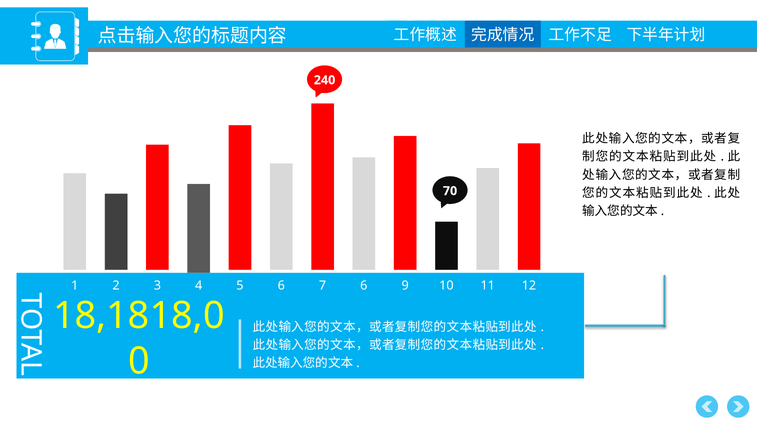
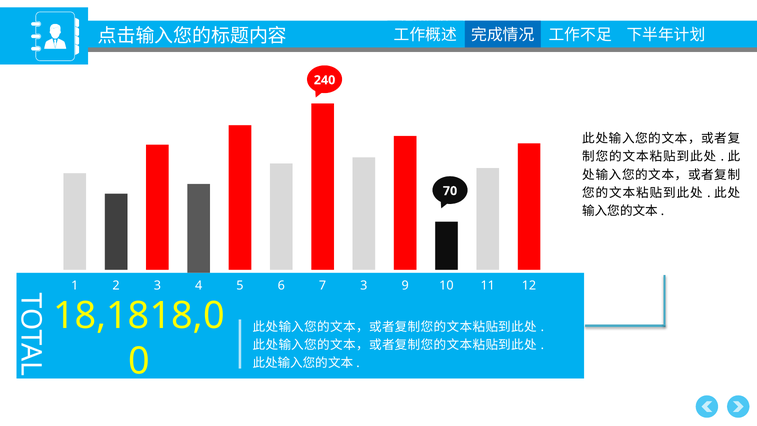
7 6: 6 -> 3
